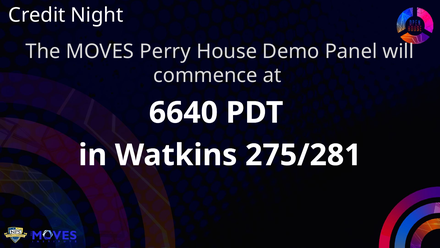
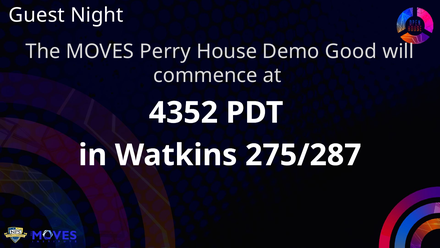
Credit: Credit -> Guest
Panel: Panel -> Good
6640: 6640 -> 4352
275/281: 275/281 -> 275/287
